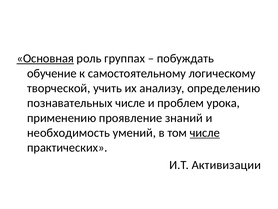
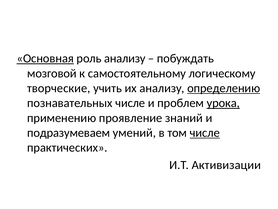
роль группах: группах -> анализу
обучение: обучение -> мозговой
творческой: творческой -> творческие
определению underline: none -> present
урока underline: none -> present
необходимость: необходимость -> подразумеваем
